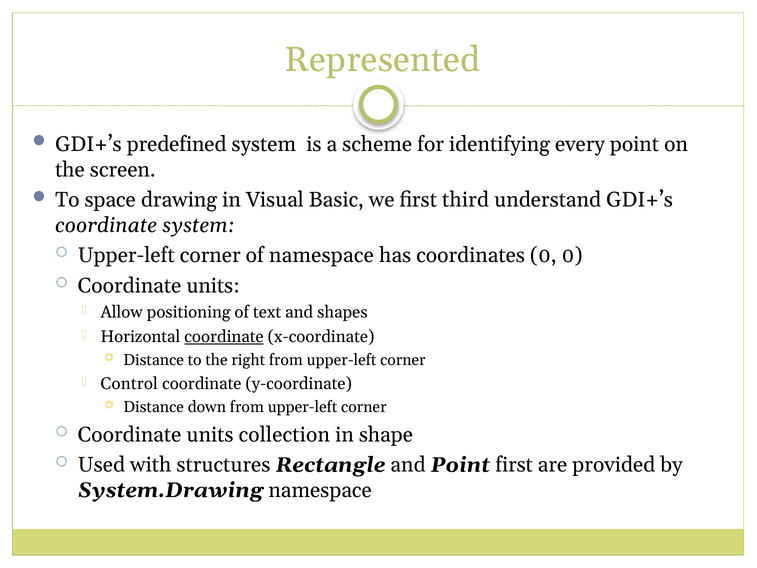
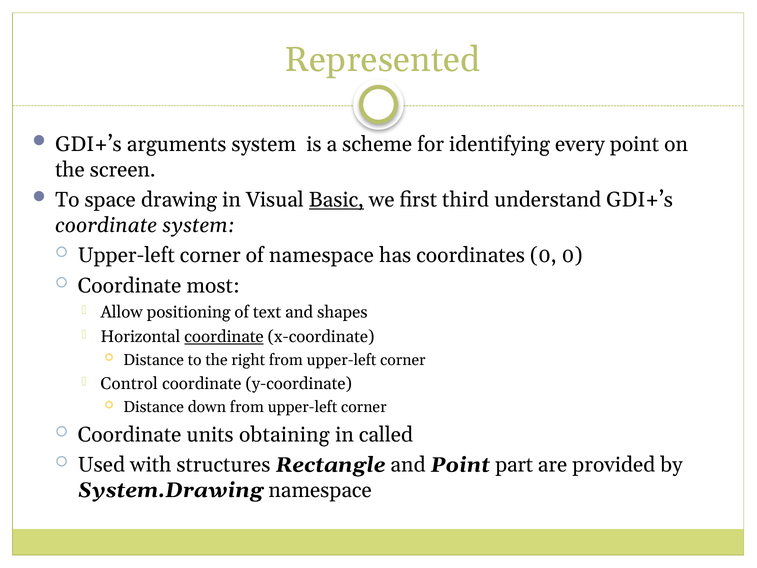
predefined: predefined -> arguments
Basic underline: none -> present
units at (213, 286): units -> most
collection: collection -> obtaining
shape: shape -> called
Point first: first -> part
